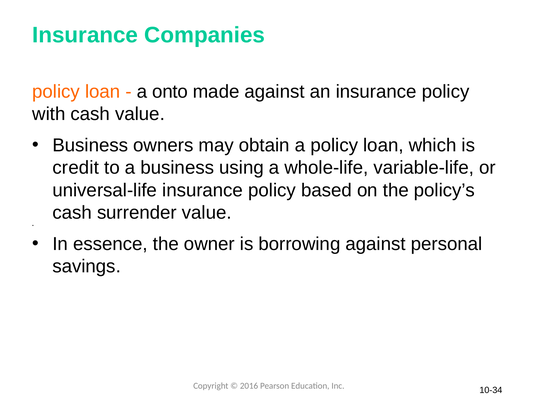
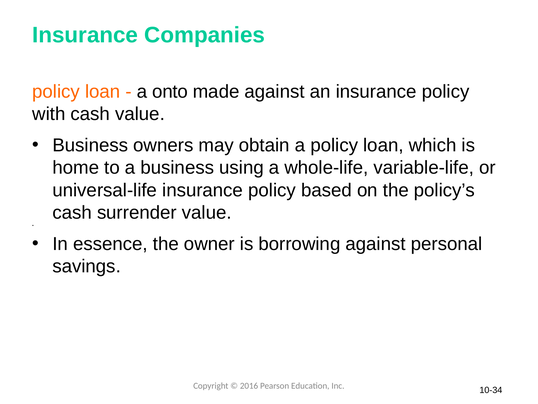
credit: credit -> home
